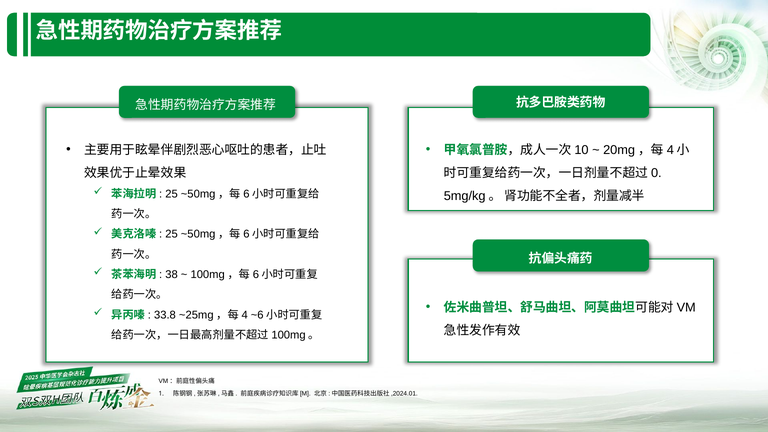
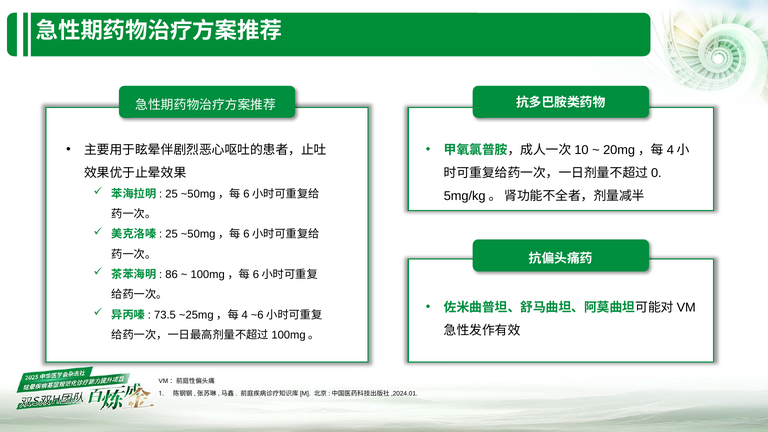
38: 38 -> 86
33.8: 33.8 -> 73.5
